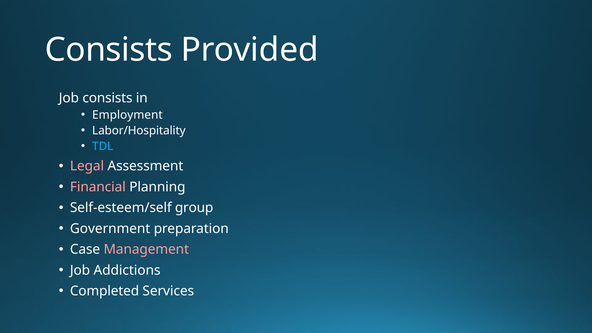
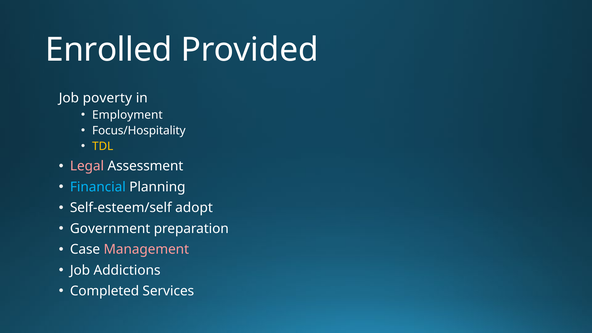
Consists at (109, 50): Consists -> Enrolled
Job consists: consists -> poverty
Labor/Hospitality: Labor/Hospitality -> Focus/Hospitality
TDL colour: light blue -> yellow
Financial colour: pink -> light blue
group: group -> adopt
